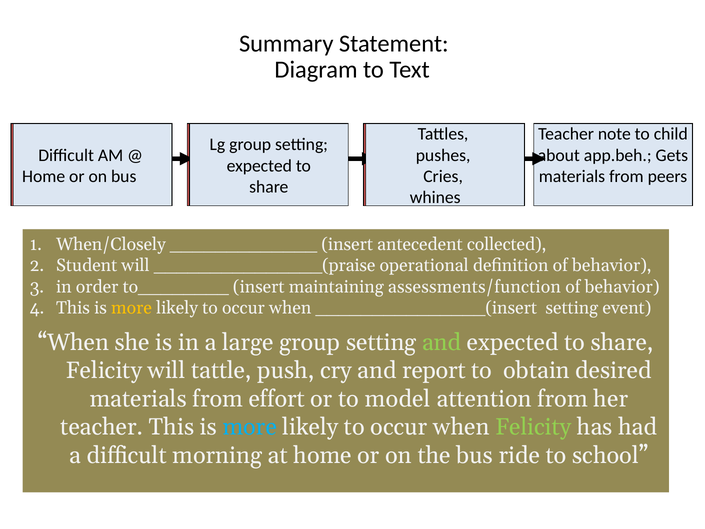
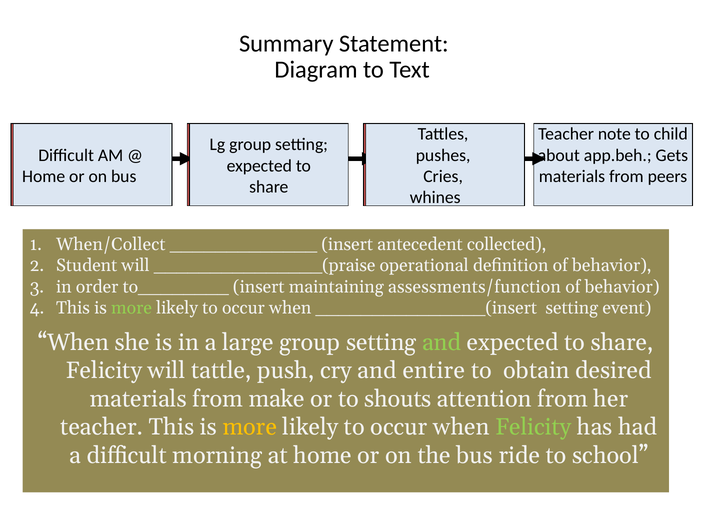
When/Closely: When/Closely -> When/Collect
more at (132, 308) colour: yellow -> light green
report: report -> entire
effort: effort -> make
model: model -> shouts
more at (250, 427) colour: light blue -> yellow
